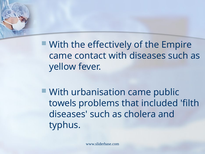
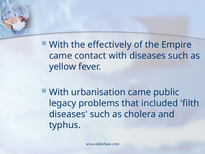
towels: towels -> legacy
